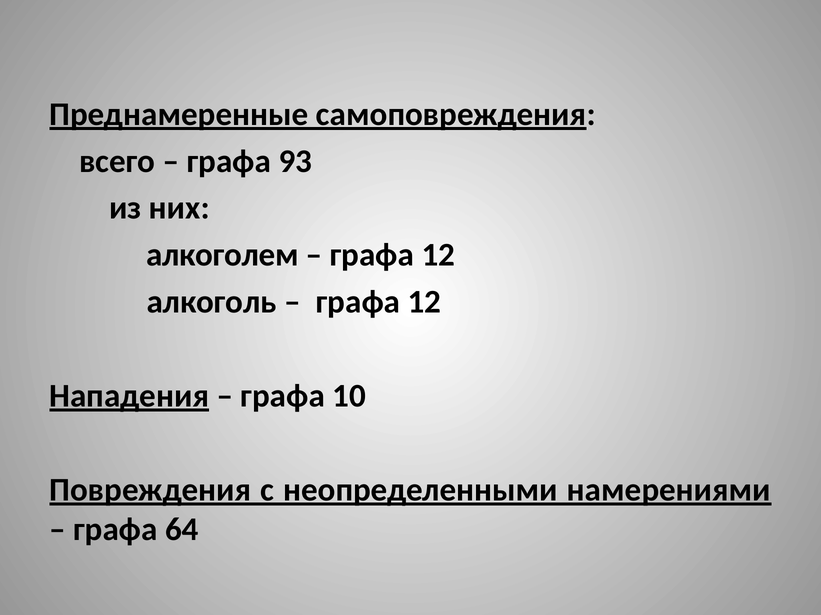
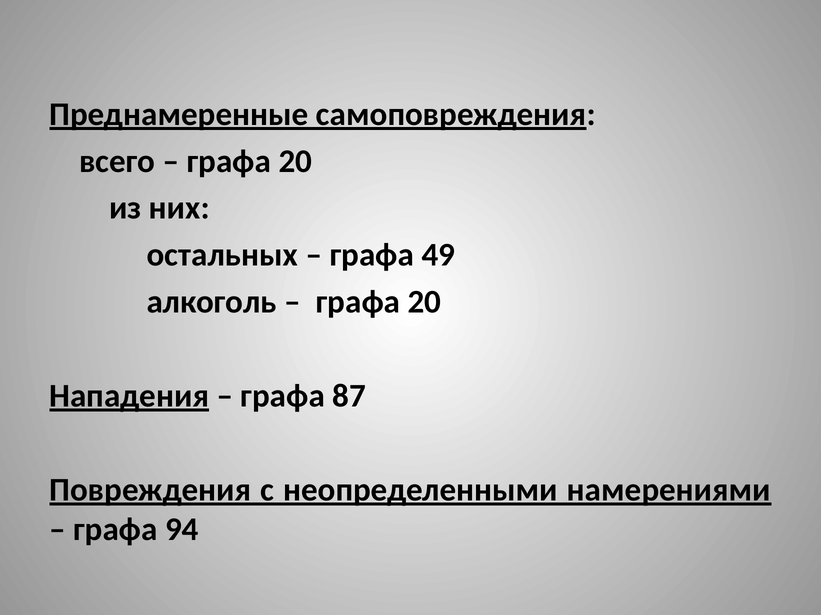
93 at (295, 161): 93 -> 20
алкоголем: алкоголем -> остальных
12 at (438, 255): 12 -> 49
12 at (424, 302): 12 -> 20
10: 10 -> 87
64: 64 -> 94
